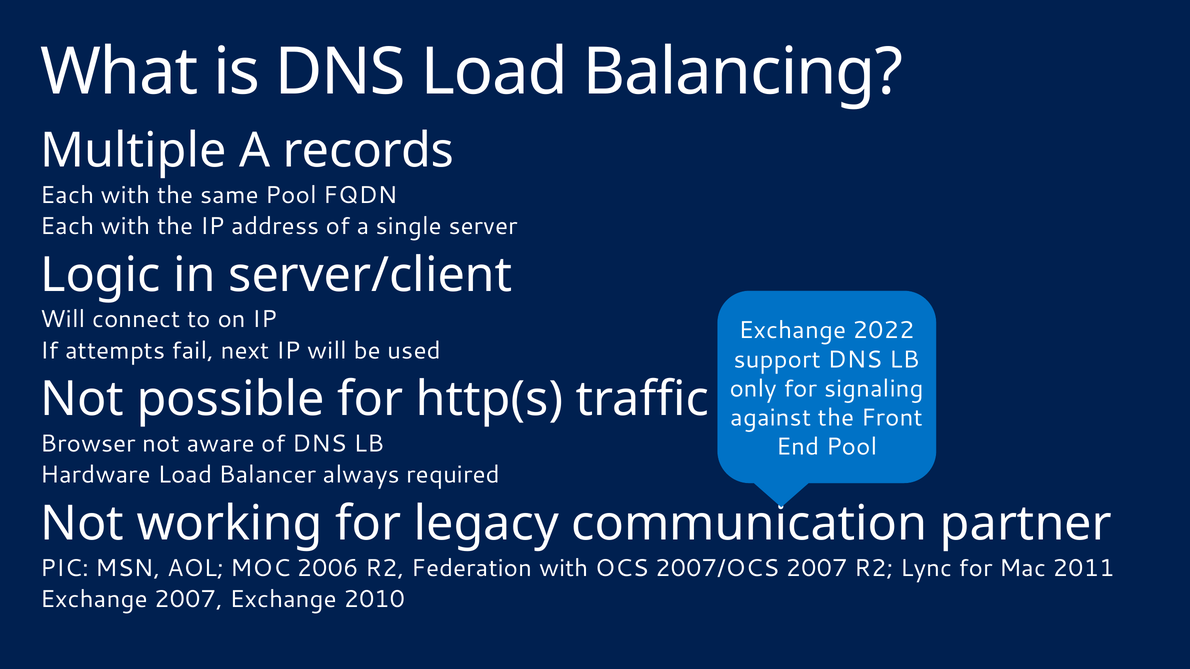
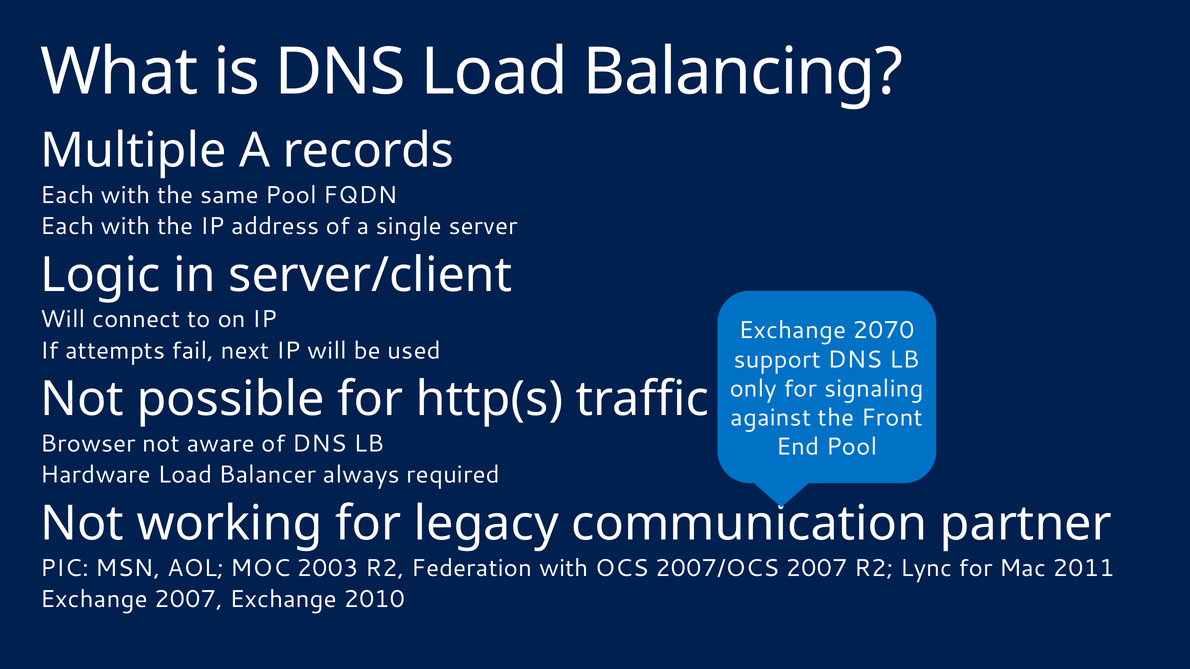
2022: 2022 -> 2070
2006: 2006 -> 2003
